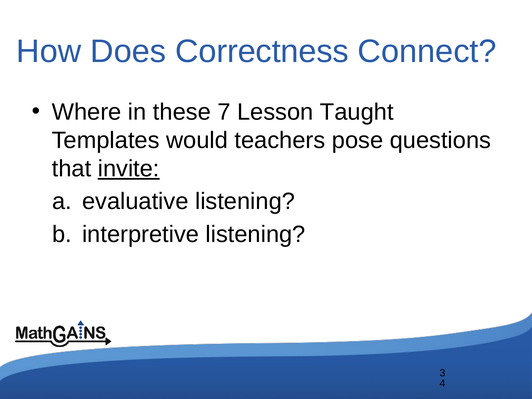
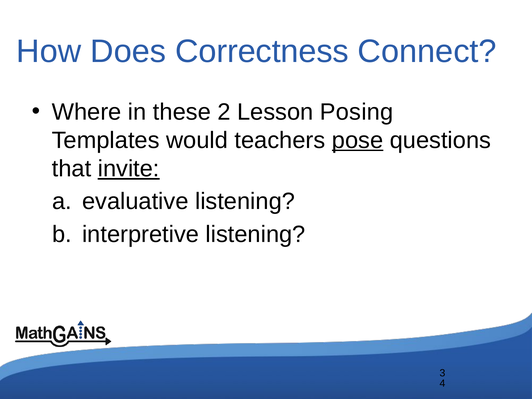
7: 7 -> 2
Taught: Taught -> Posing
pose underline: none -> present
